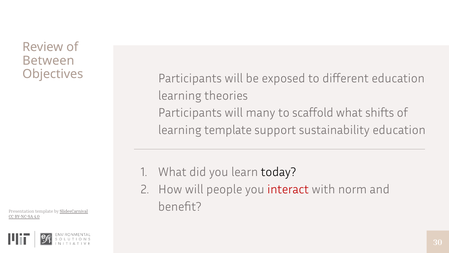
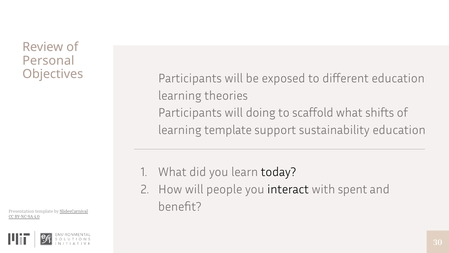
Between: Between -> Personal
many: many -> doing
interact colour: red -> black
norm: norm -> spent
